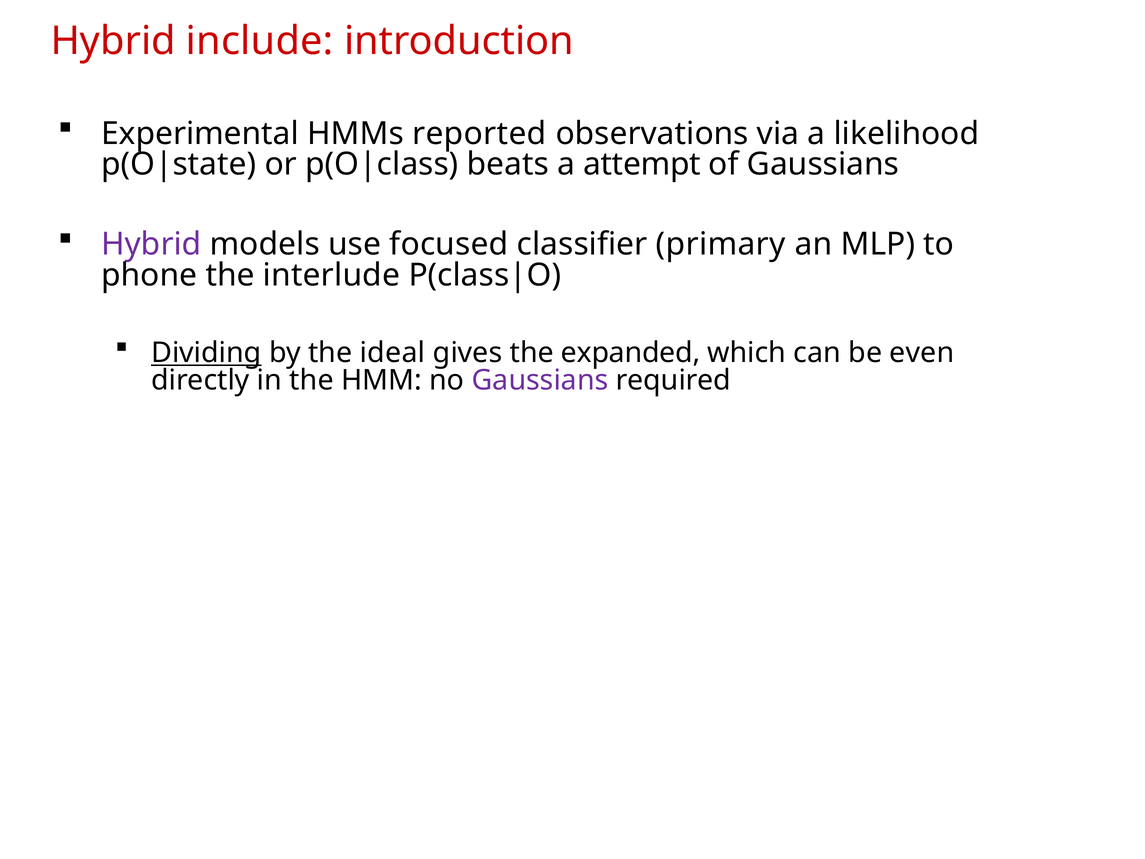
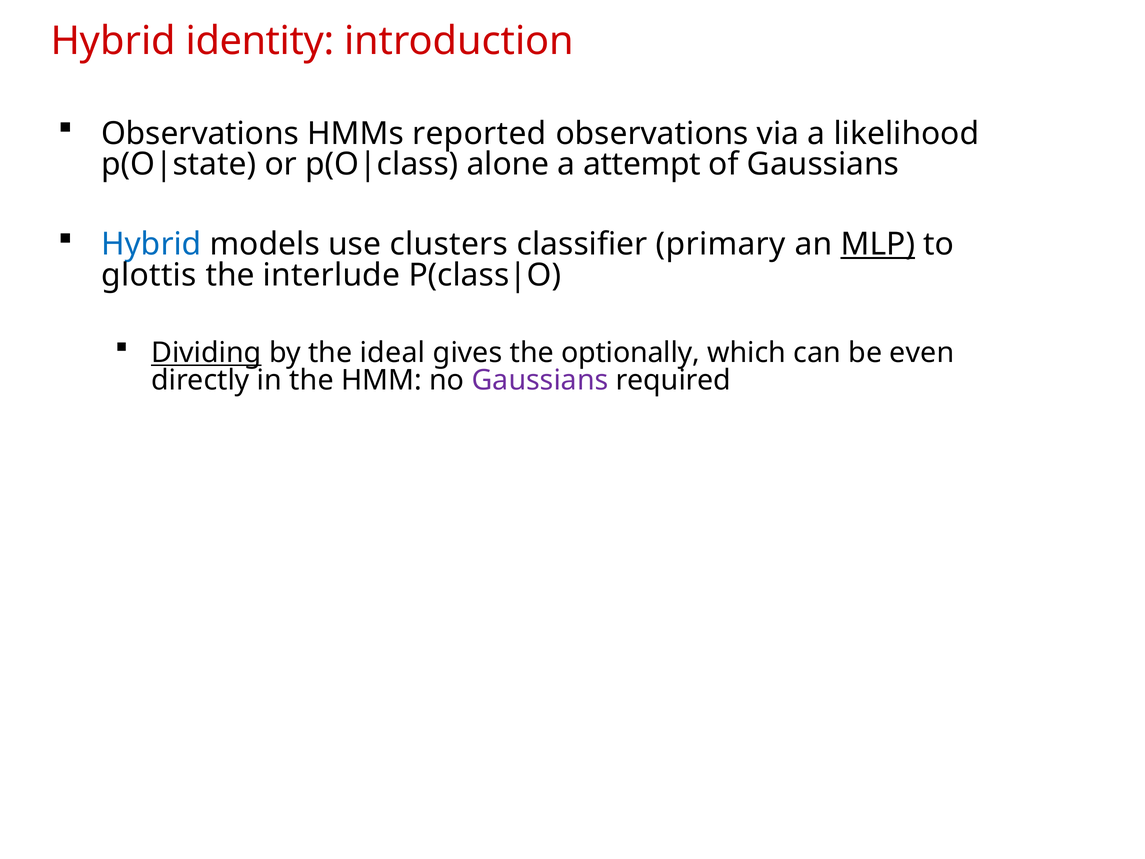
include: include -> identity
Experimental at (200, 134): Experimental -> Observations
beats: beats -> alone
Hybrid at (151, 244) colour: purple -> blue
focused: focused -> clusters
MLP underline: none -> present
phone: phone -> glottis
expanded: expanded -> optionally
